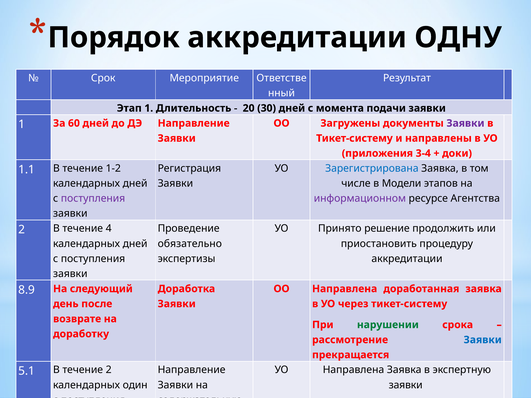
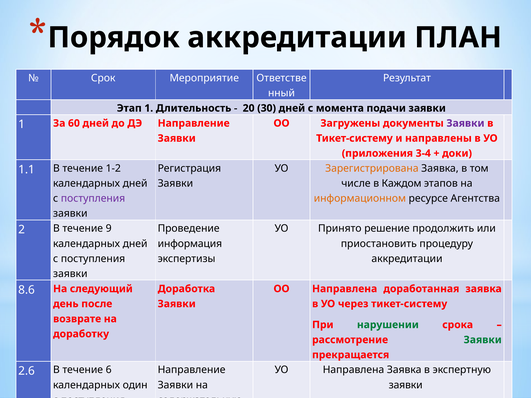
ОДНУ: ОДНУ -> ПЛАН
Зарегистрирована colour: blue -> orange
Модели: Модели -> Каждом
информационном colour: purple -> orange
4: 4 -> 9
обязательно: обязательно -> информация
8.9: 8.9 -> 8.6
Заявки at (483, 340) colour: blue -> green
5.1: 5.1 -> 2.6
течение 2: 2 -> 6
